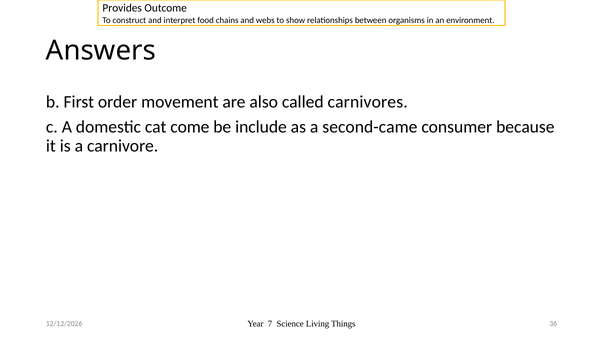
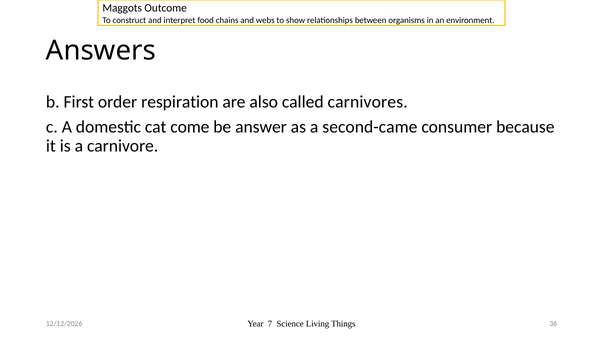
Provides: Provides -> Maggots
movement: movement -> respiration
include: include -> answer
